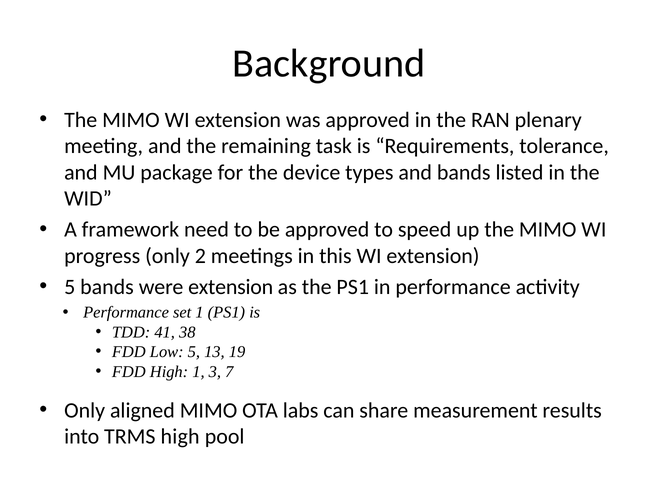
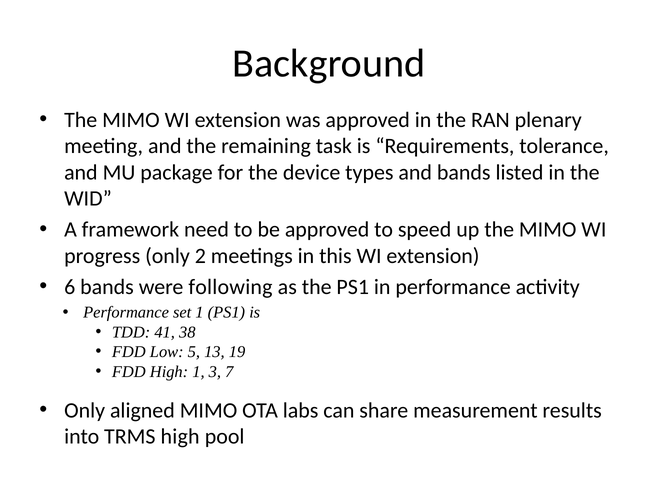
5 at (70, 287): 5 -> 6
were extension: extension -> following
